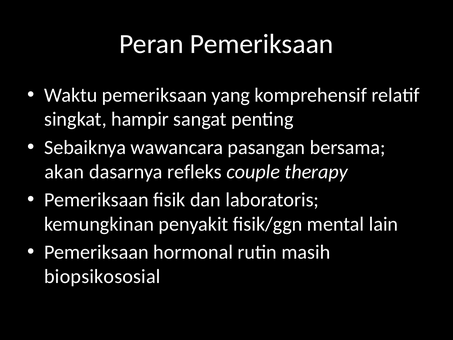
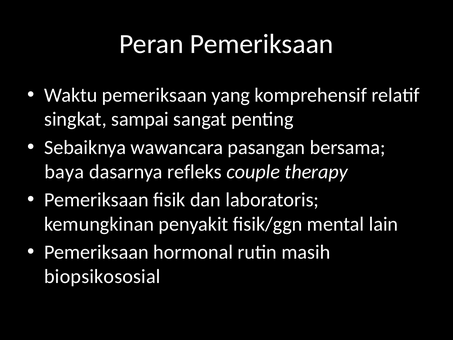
hampir: hampir -> sampai
akan: akan -> baya
